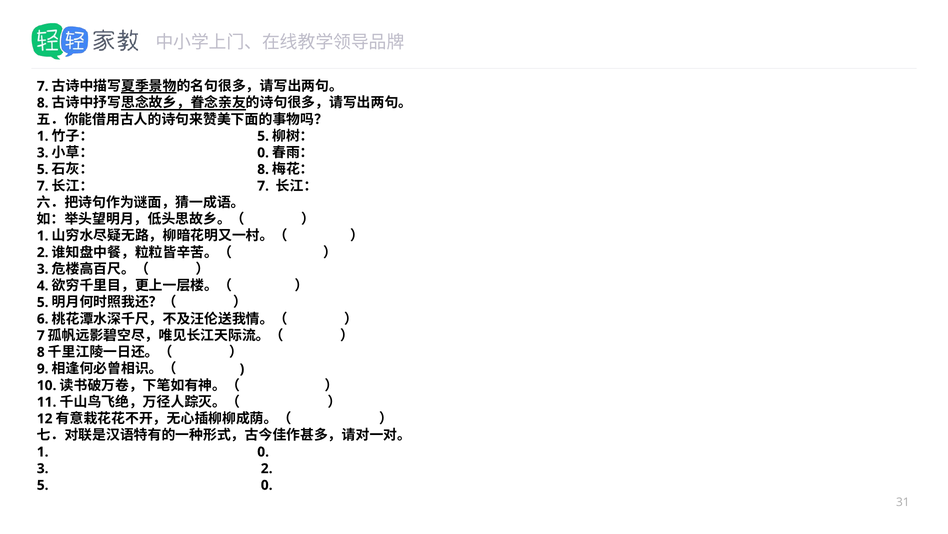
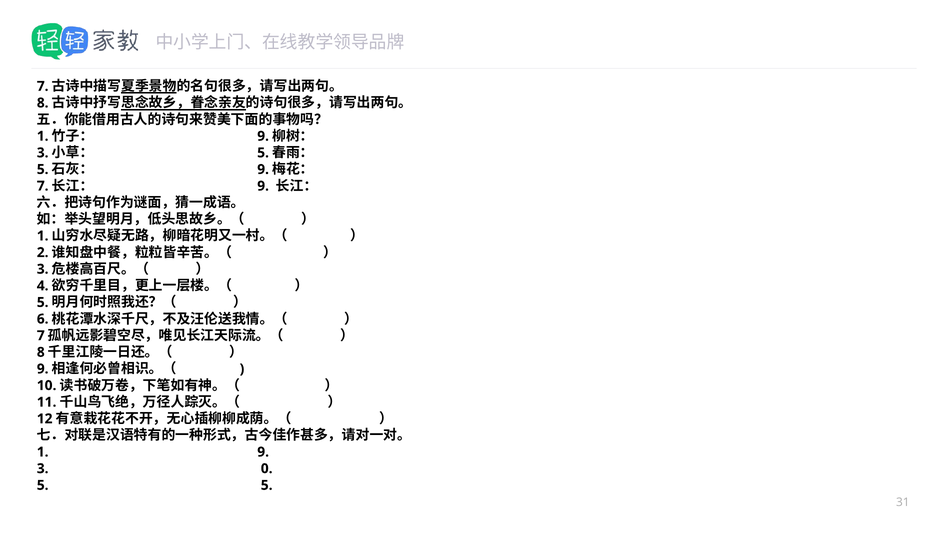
5 at (263, 136): 5 -> 9
0 at (263, 153): 0 -> 5
8 at (263, 169): 8 -> 9
7 at (263, 186): 7 -> 9
1 0: 0 -> 9
3 2: 2 -> 0
5 0: 0 -> 5
